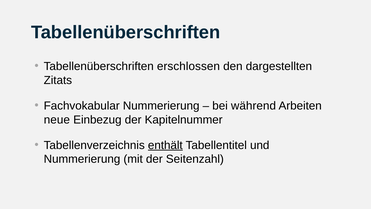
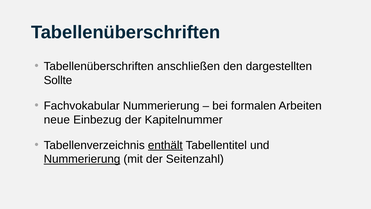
erschlossen: erschlossen -> anschließen
Zitats: Zitats -> Sollte
während: während -> formalen
Nummerierung at (82, 159) underline: none -> present
